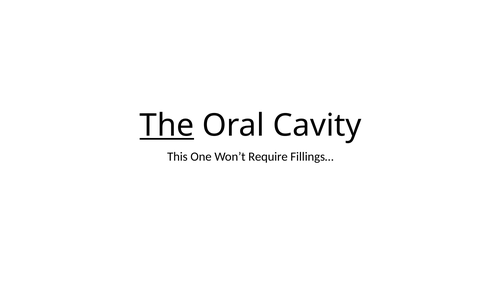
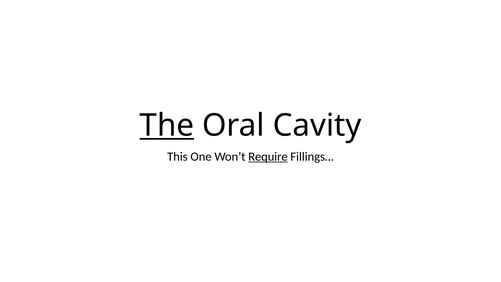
Require underline: none -> present
